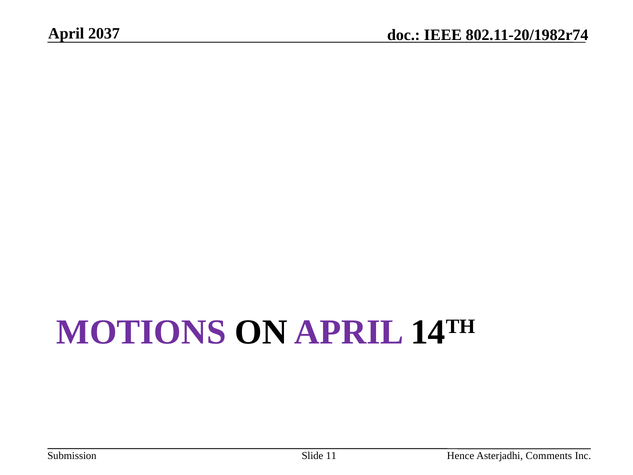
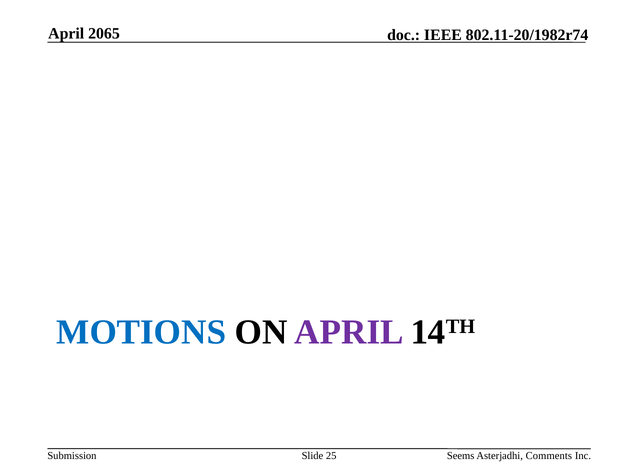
2037: 2037 -> 2065
MOTIONS colour: purple -> blue
11: 11 -> 25
Hence: Hence -> Seems
